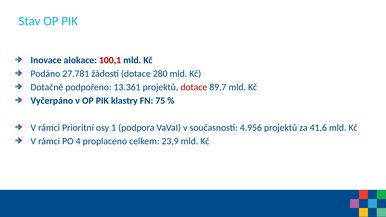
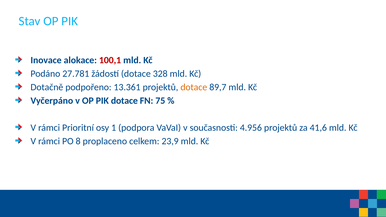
280: 280 -> 328
dotace at (194, 87) colour: red -> orange
PIK klastry: klastry -> dotace
4: 4 -> 8
